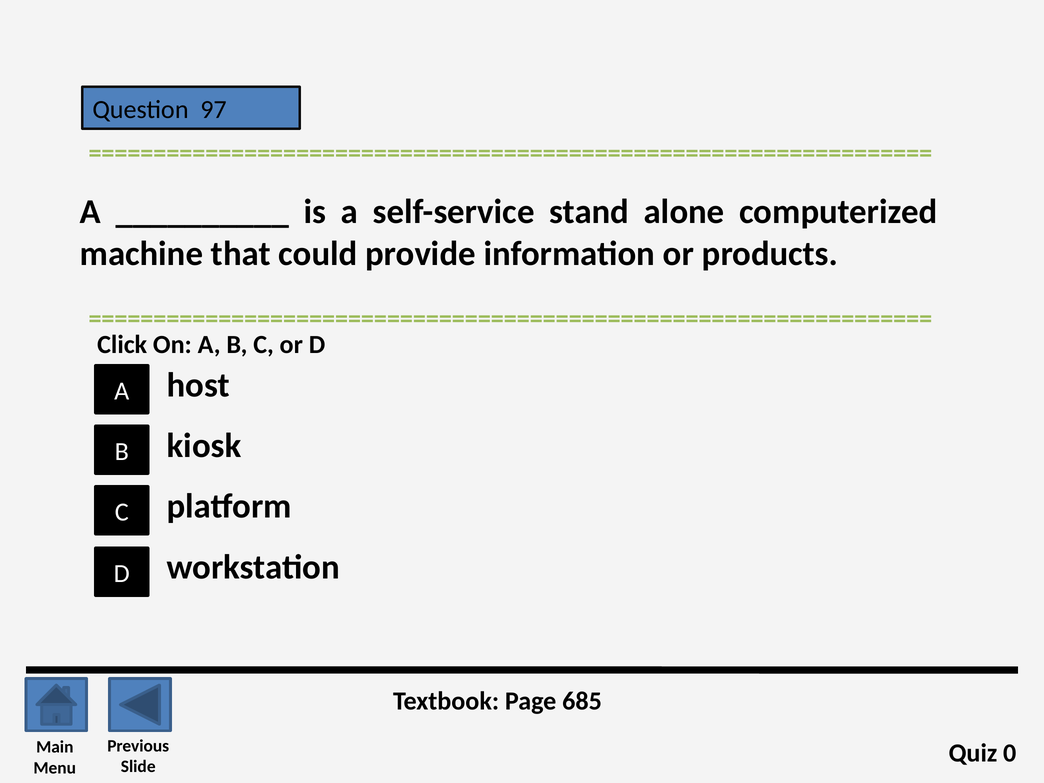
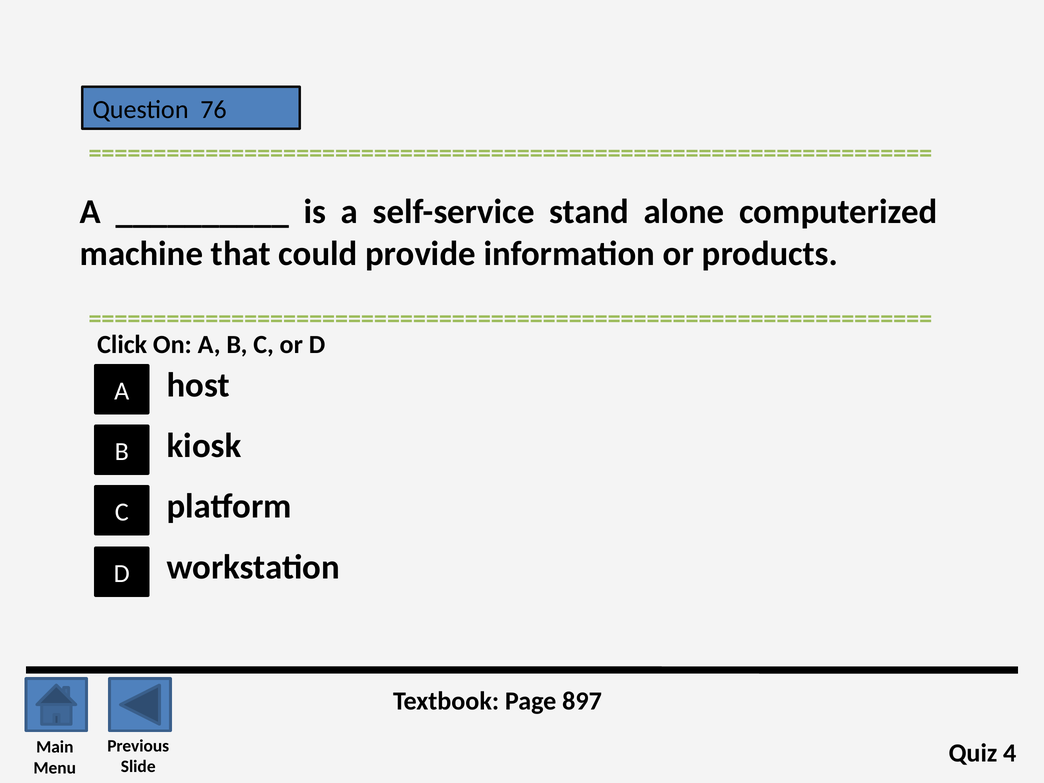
97: 97 -> 76
685: 685 -> 897
0: 0 -> 4
